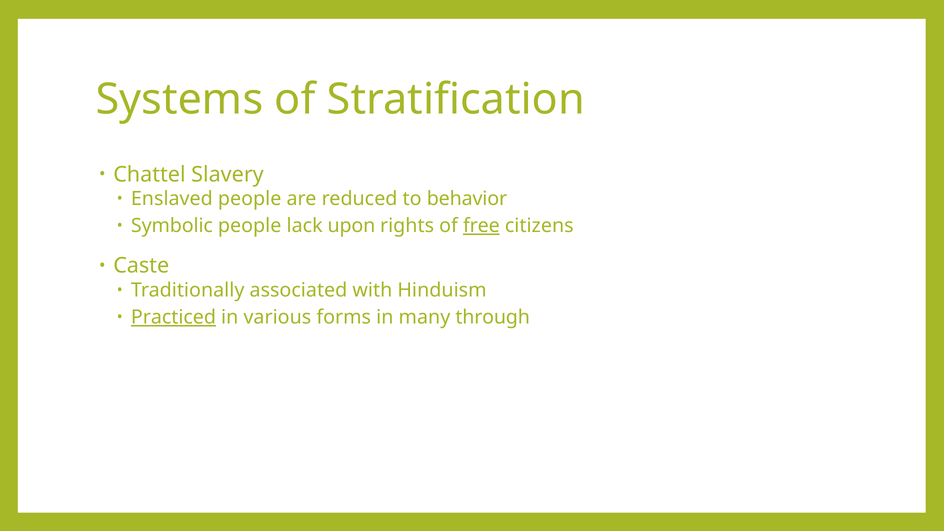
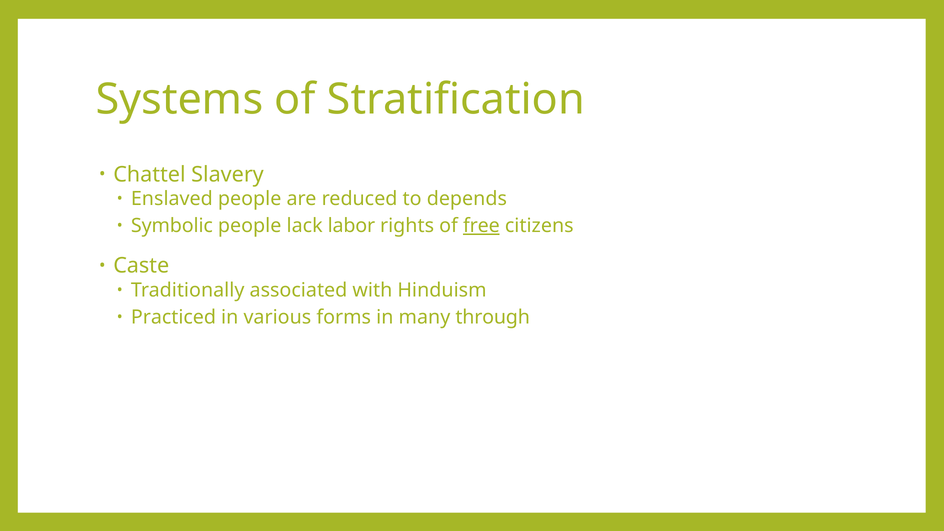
behavior: behavior -> depends
upon: upon -> labor
Practiced underline: present -> none
